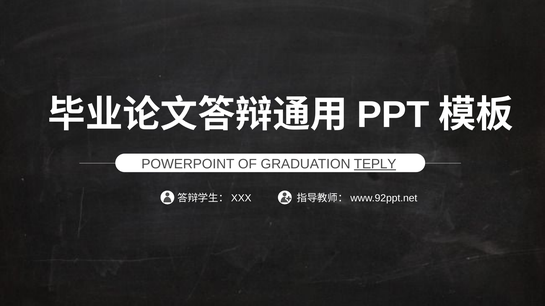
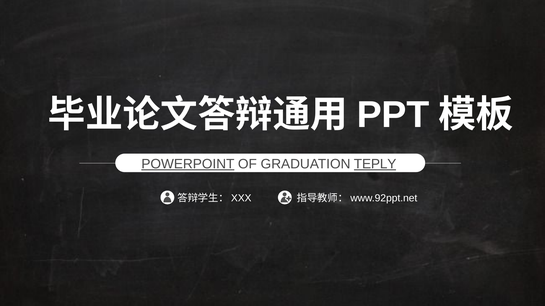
POWERPOINT underline: none -> present
